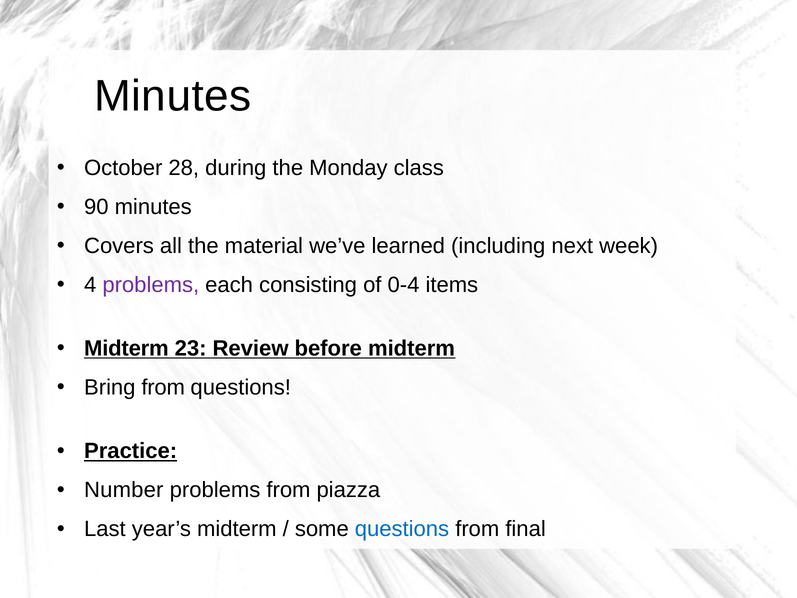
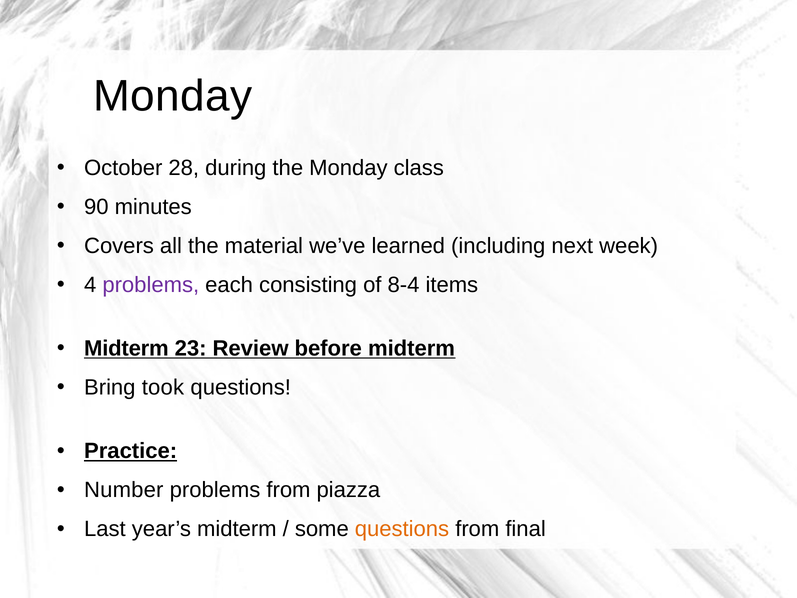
Minutes at (173, 96): Minutes -> Monday
0-4: 0-4 -> 8-4
Bring from: from -> took
questions at (402, 529) colour: blue -> orange
